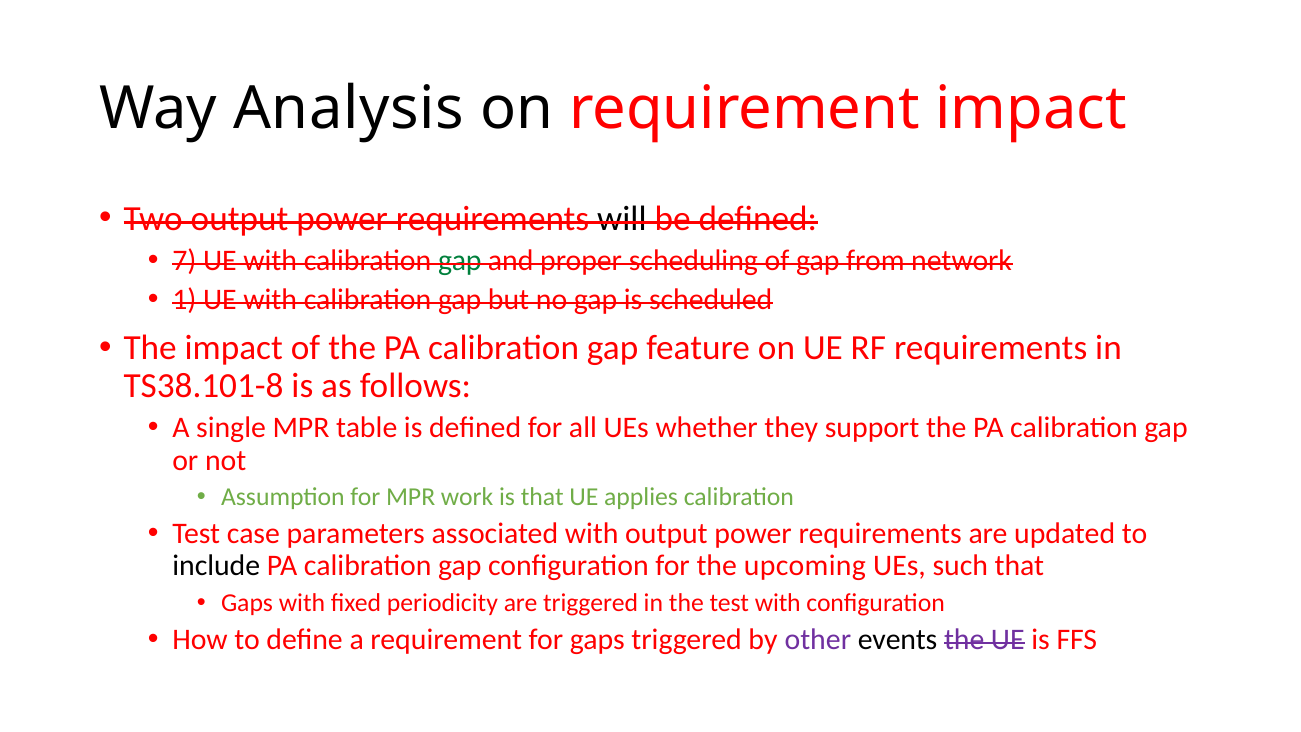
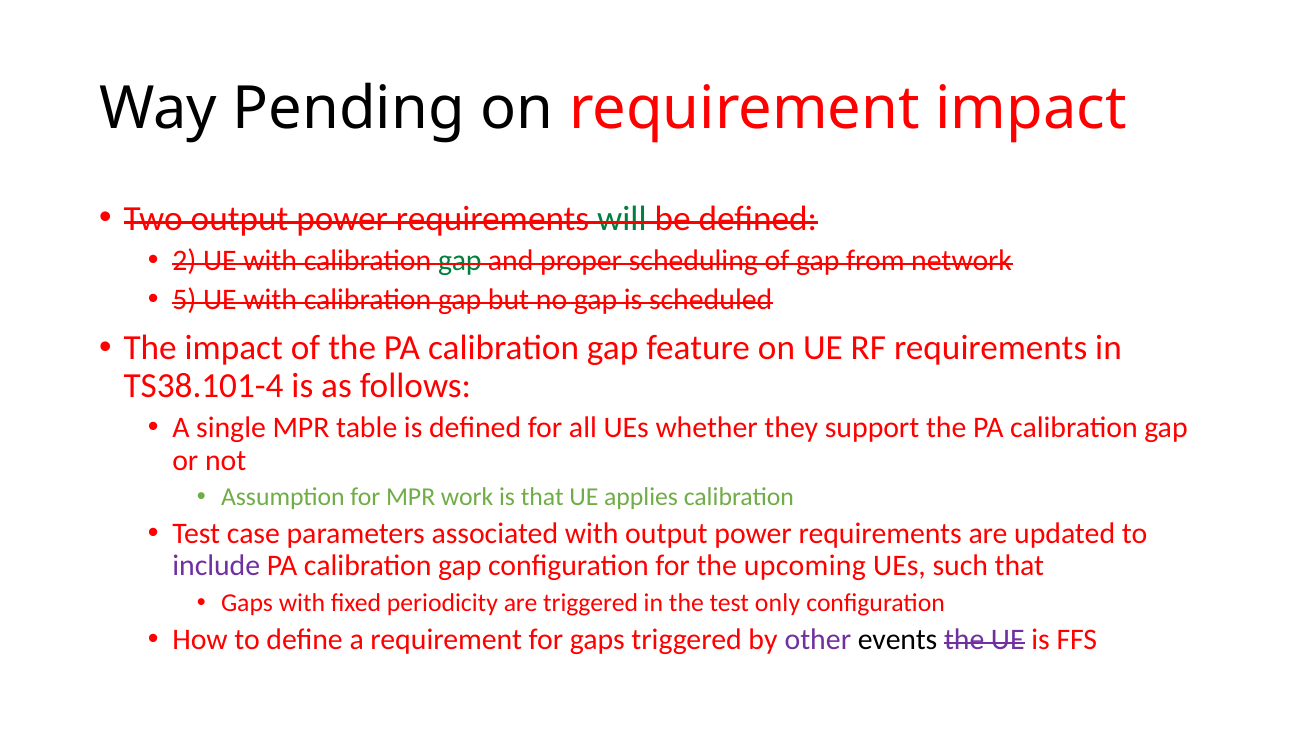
Analysis: Analysis -> Pending
will colour: black -> green
7: 7 -> 2
1: 1 -> 5
TS38.101-8: TS38.101-8 -> TS38.101-4
include colour: black -> purple
test with: with -> only
